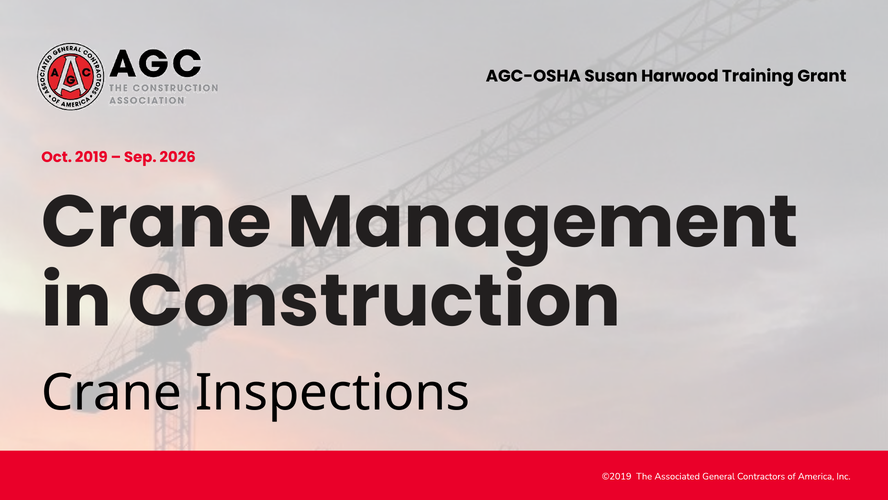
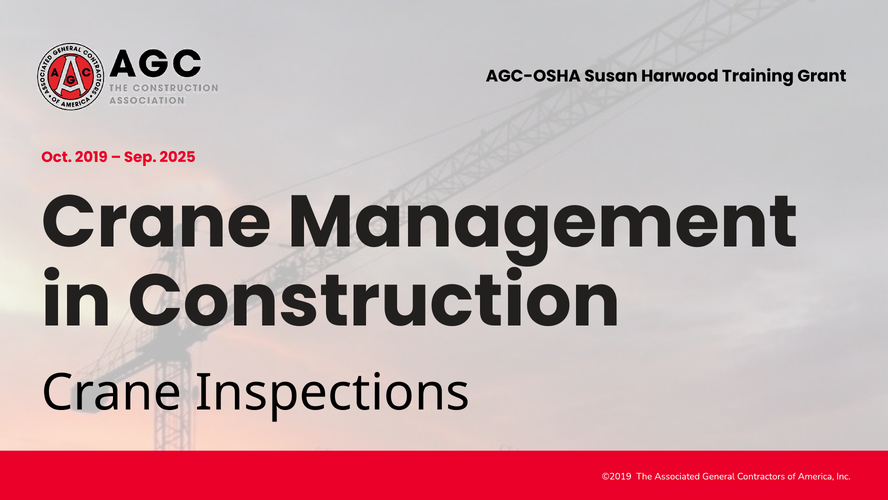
2026: 2026 -> 2025
